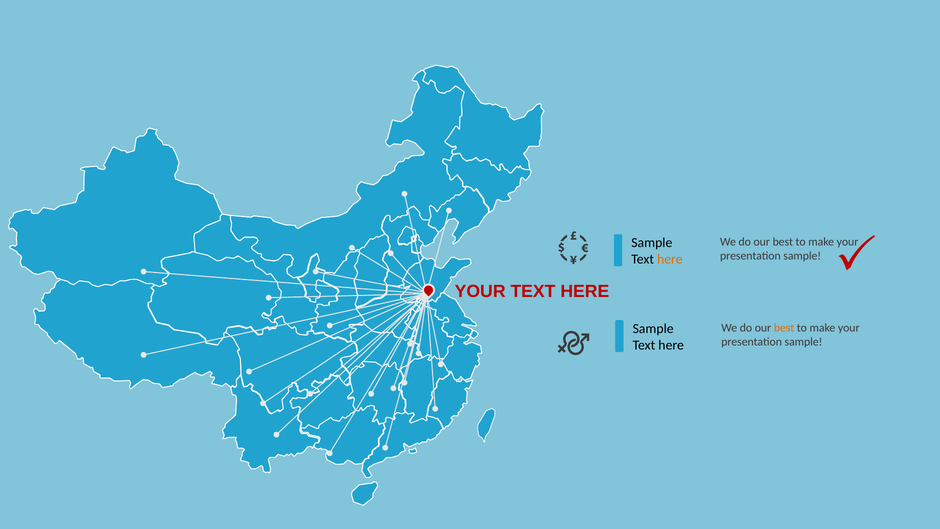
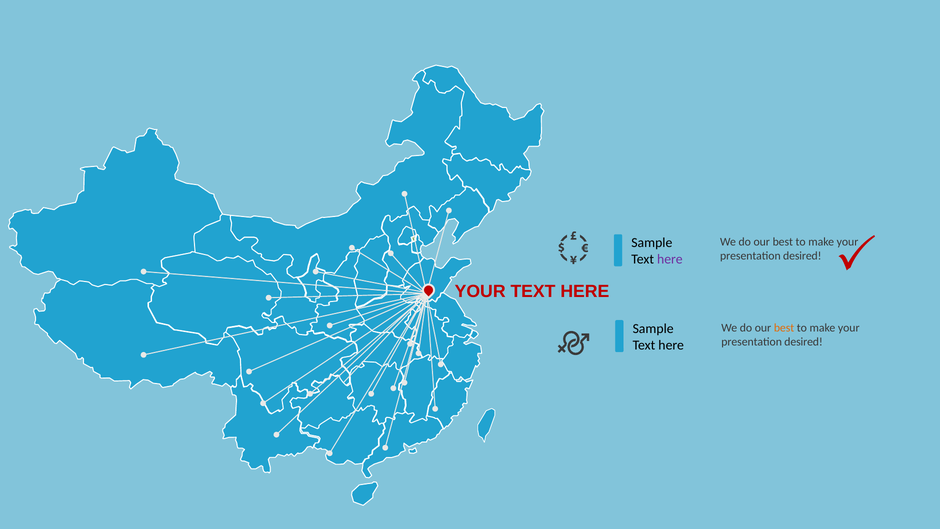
sample at (802, 256): sample -> desired
here at (670, 259) colour: orange -> purple
sample at (804, 342): sample -> desired
